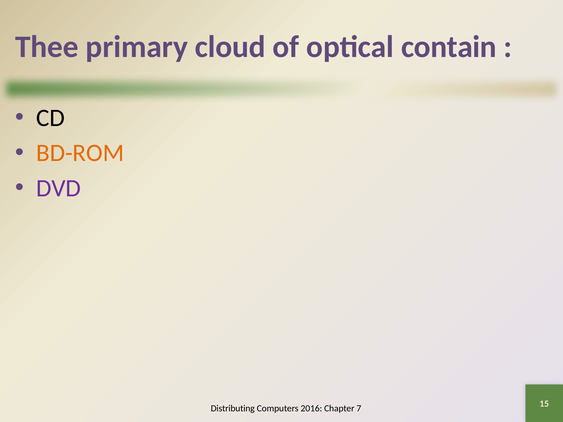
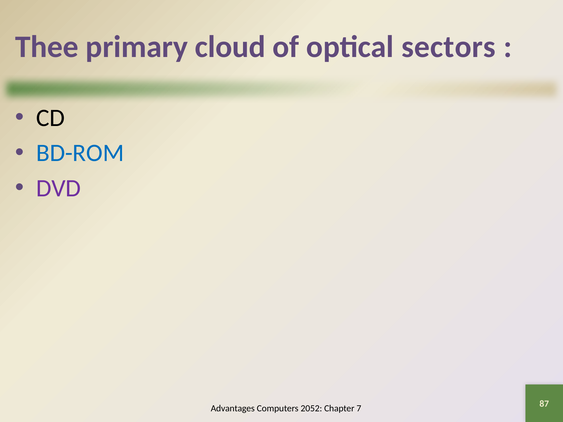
contain: contain -> sectors
BD-ROM colour: orange -> blue
Distributing: Distributing -> Advantages
2016: 2016 -> 2052
15: 15 -> 87
